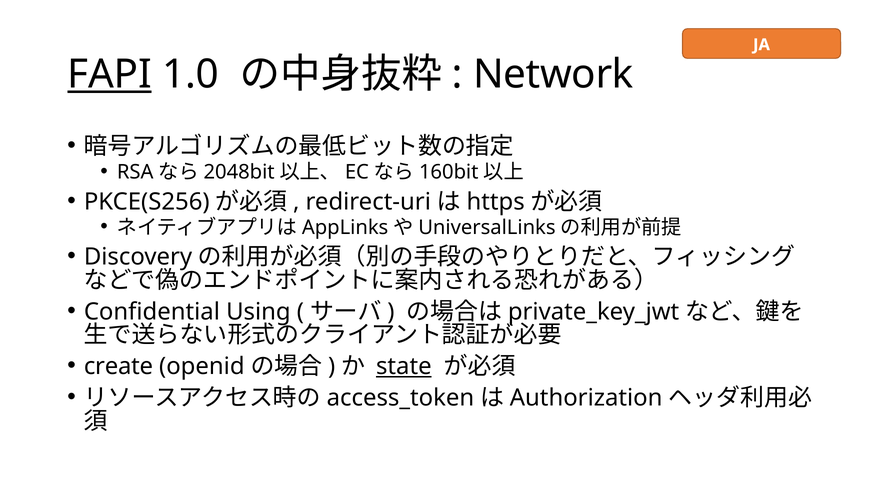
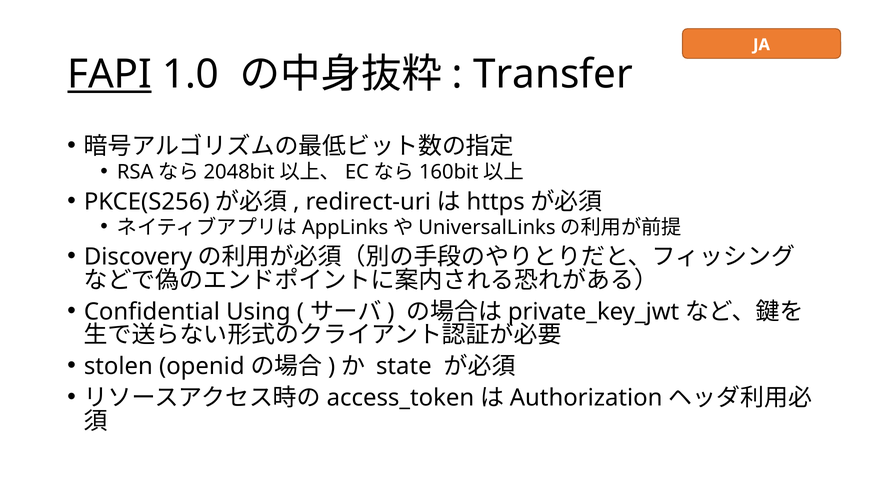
Network: Network -> Transfer
create: create -> stolen
state underline: present -> none
